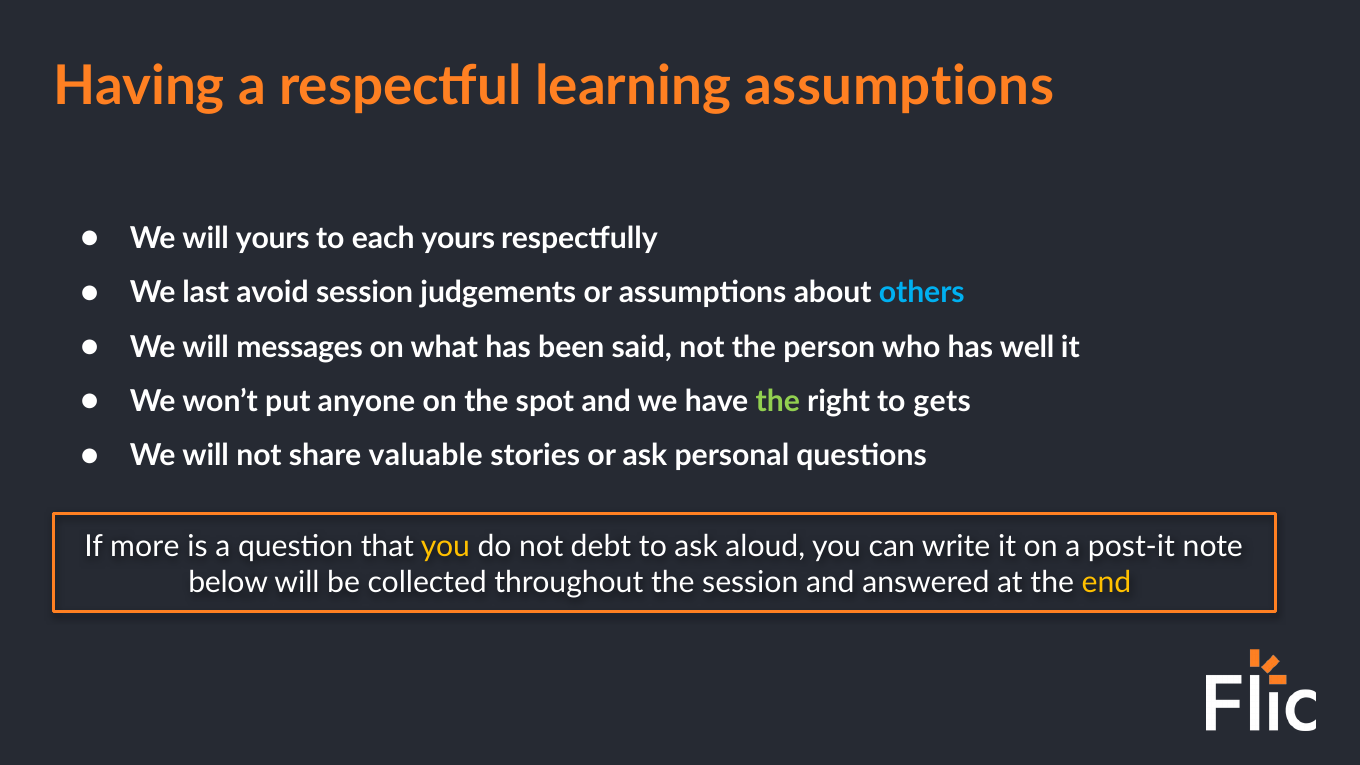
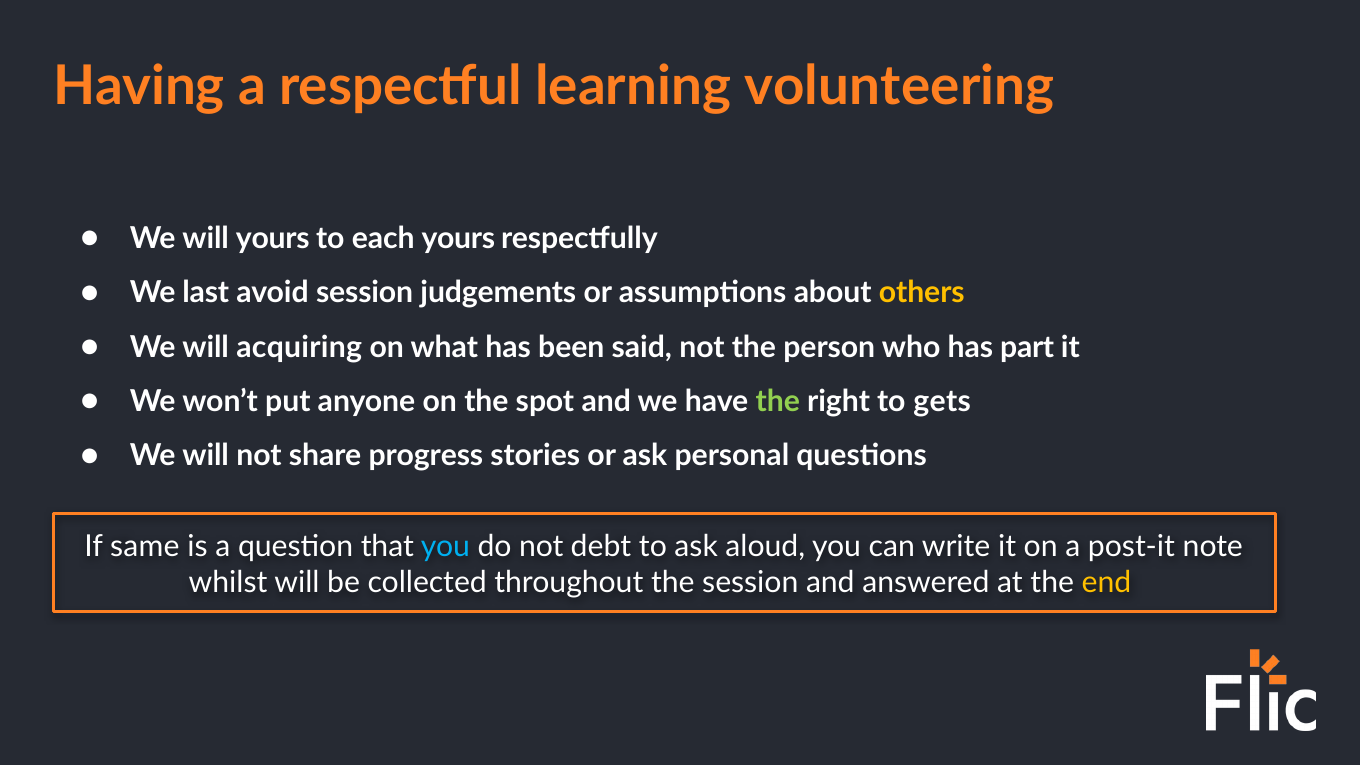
learning assumptions: assumptions -> volunteering
others colour: light blue -> yellow
messages: messages -> acquiring
well: well -> part
valuable: valuable -> progress
more: more -> same
you at (445, 547) colour: yellow -> light blue
below: below -> whilst
